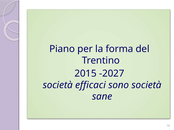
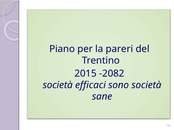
forma: forma -> pareri
-2027: -2027 -> -2082
